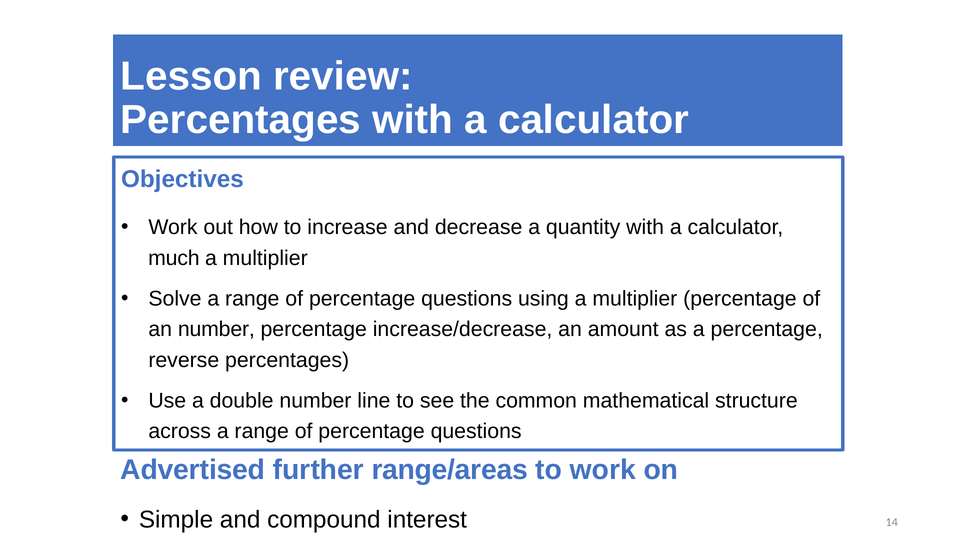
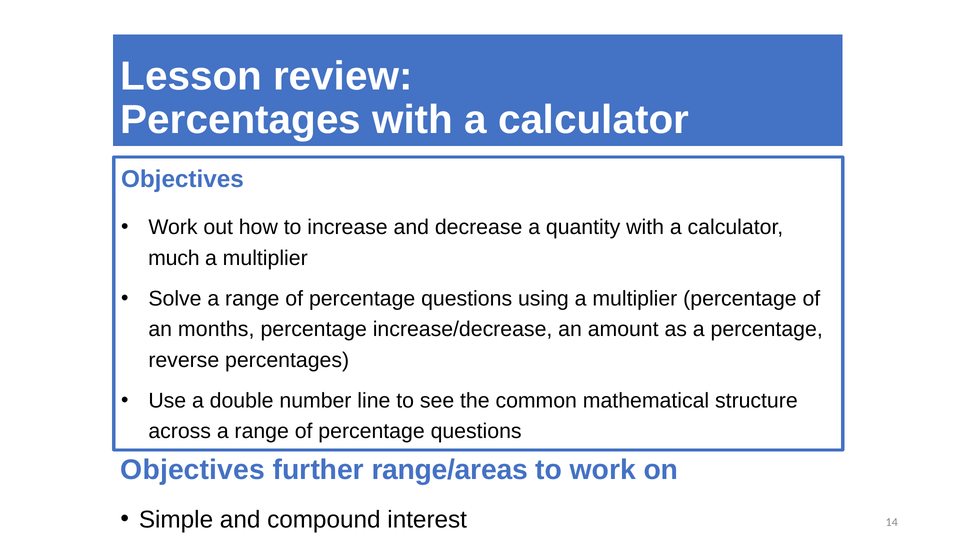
an number: number -> months
Advertised at (193, 470): Advertised -> Objectives
